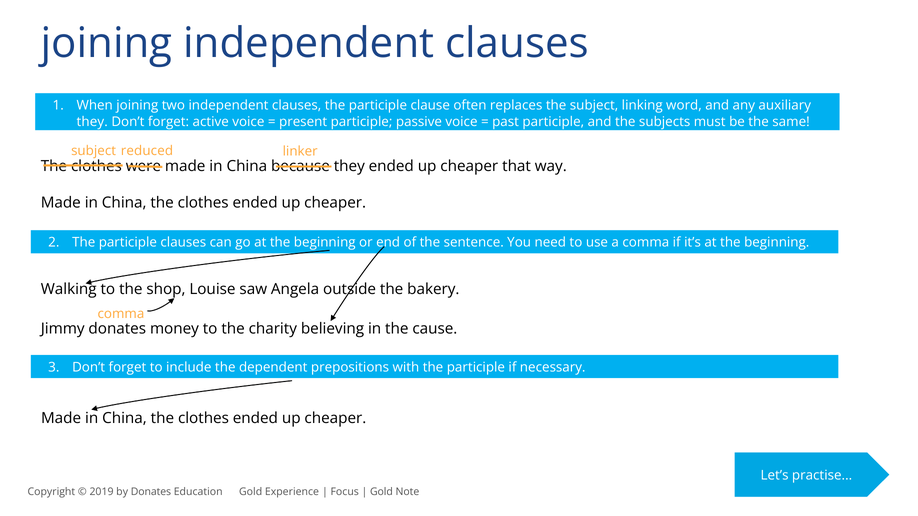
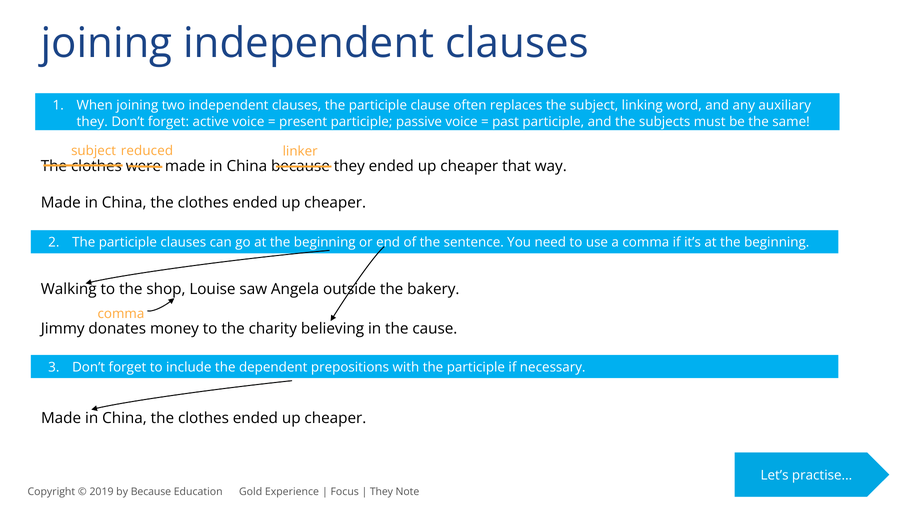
by Donates: Donates -> Because
Gold at (381, 492): Gold -> They
